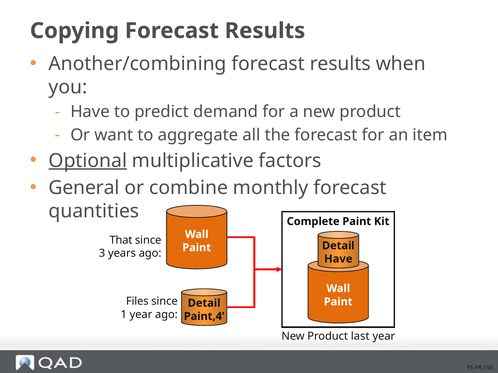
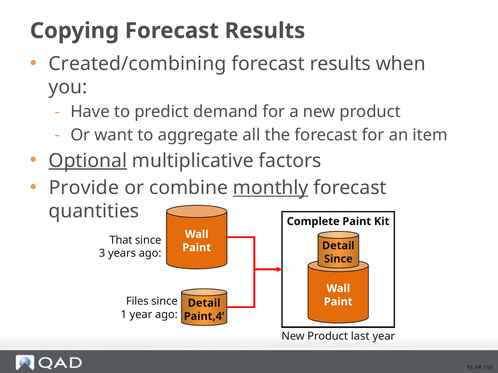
Another/combining: Another/combining -> Created/combining
General: General -> Provide
monthly underline: none -> present
Have at (338, 259): Have -> Since
